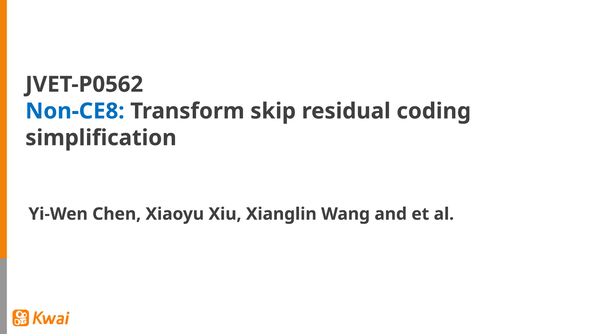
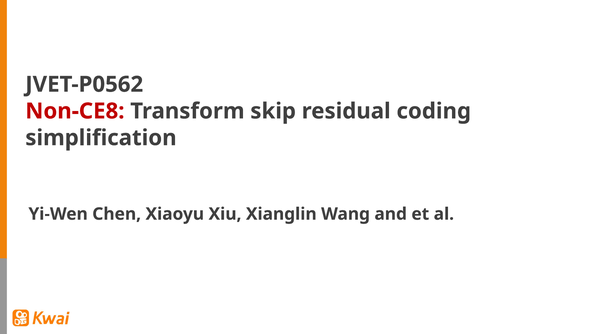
Non-CE8 colour: blue -> red
